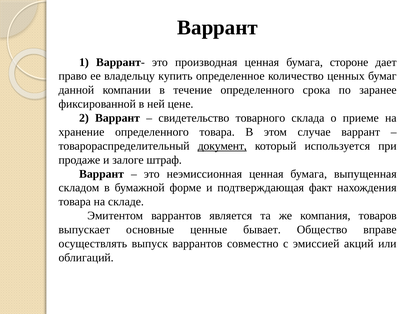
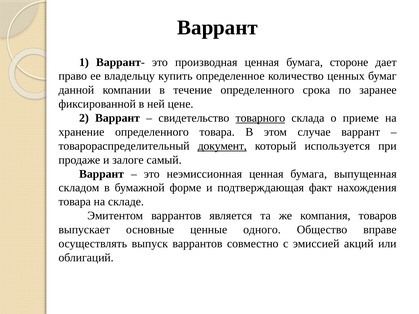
товарного underline: none -> present
штраф: штраф -> самый
бывает: бывает -> одного
